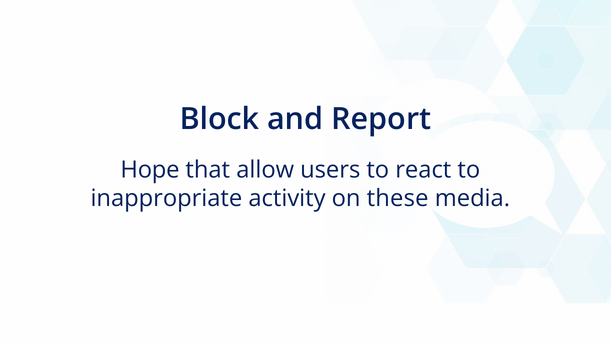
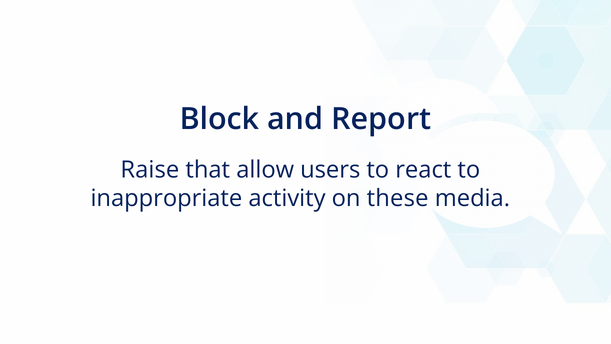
Hope: Hope -> Raise
